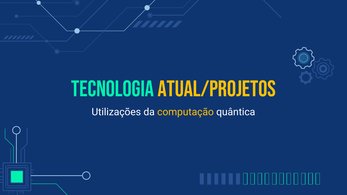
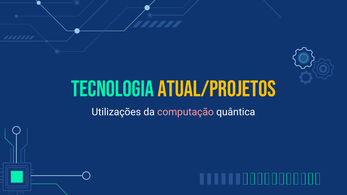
computação colour: yellow -> pink
